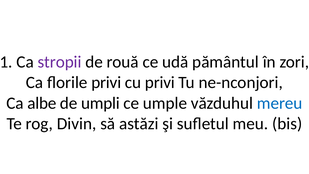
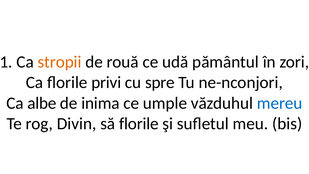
stropii colour: purple -> orange
cu privi: privi -> spre
umpli: umpli -> inima
să astăzi: astăzi -> florile
